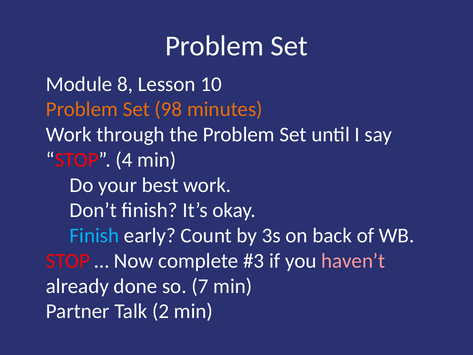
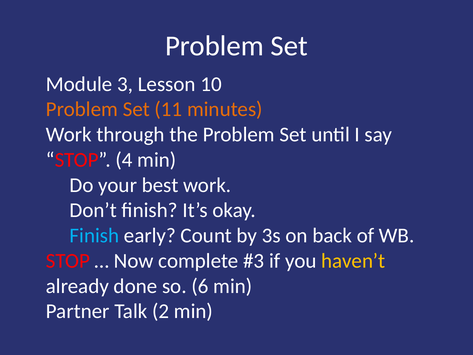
8: 8 -> 3
98: 98 -> 11
haven’t colour: pink -> yellow
7: 7 -> 6
